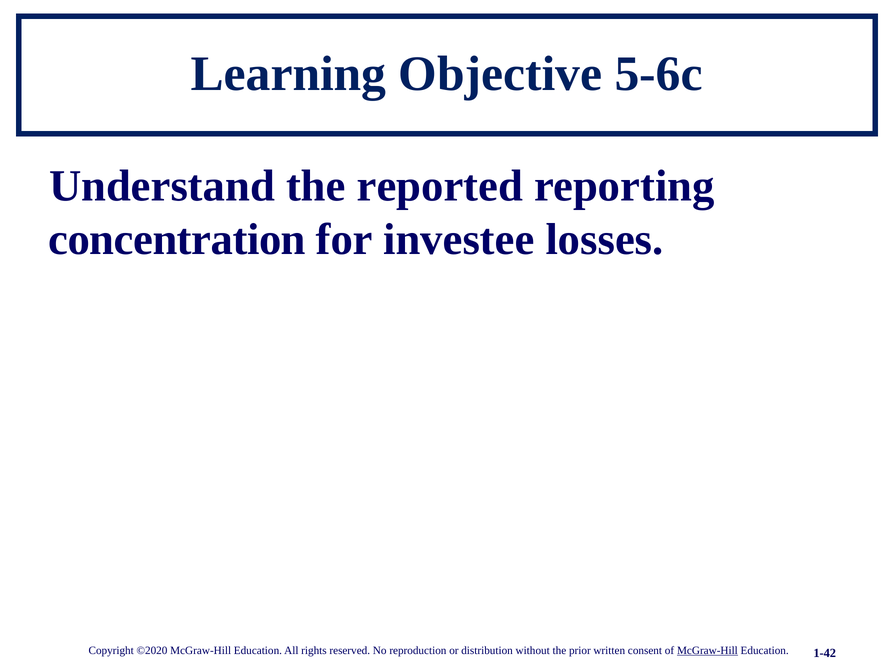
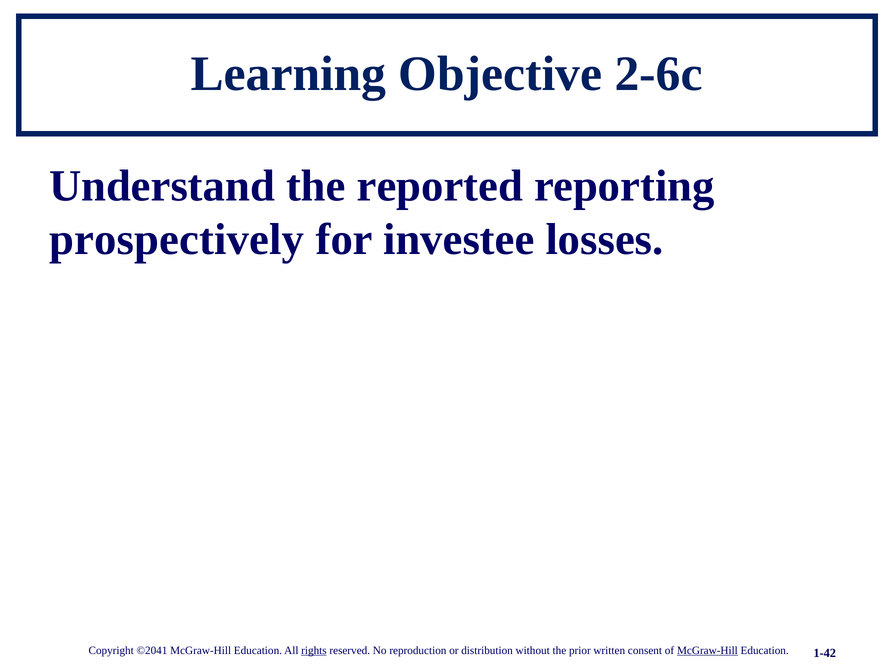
5-6c: 5-6c -> 2-6c
concentration: concentration -> prospectively
©2020: ©2020 -> ©2041
rights underline: none -> present
